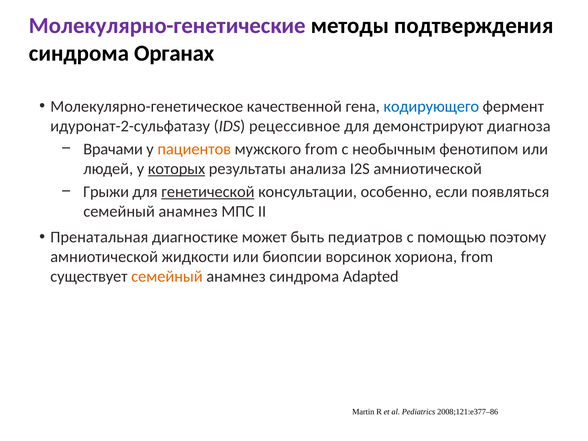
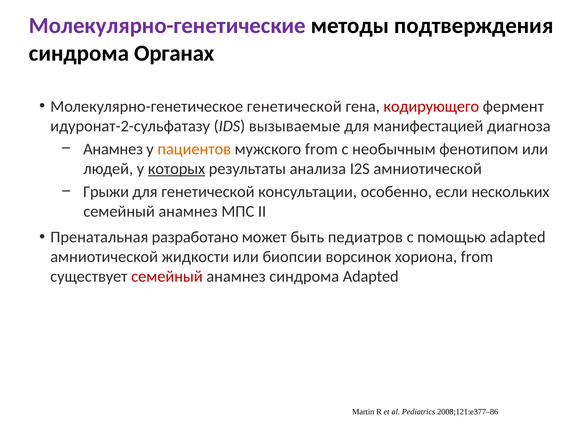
Молекулярно-генетическое качественной: качественной -> генетической
кодирующего colour: blue -> red
рецессивное: рецессивное -> вызываемые
демонстрируют: демонстрируют -> манифестацией
Врачами at (113, 149): Врачами -> Анамнез
генетической at (208, 192) underline: present -> none
появляться: появляться -> нескольких
диагностике: диагностике -> разработано
помощью поэтому: поэтому -> adapted
семейный at (167, 276) colour: orange -> red
